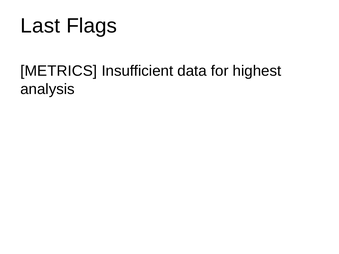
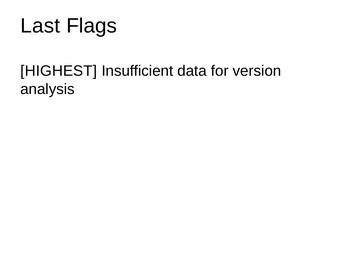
METRICS: METRICS -> HIGHEST
highest: highest -> version
